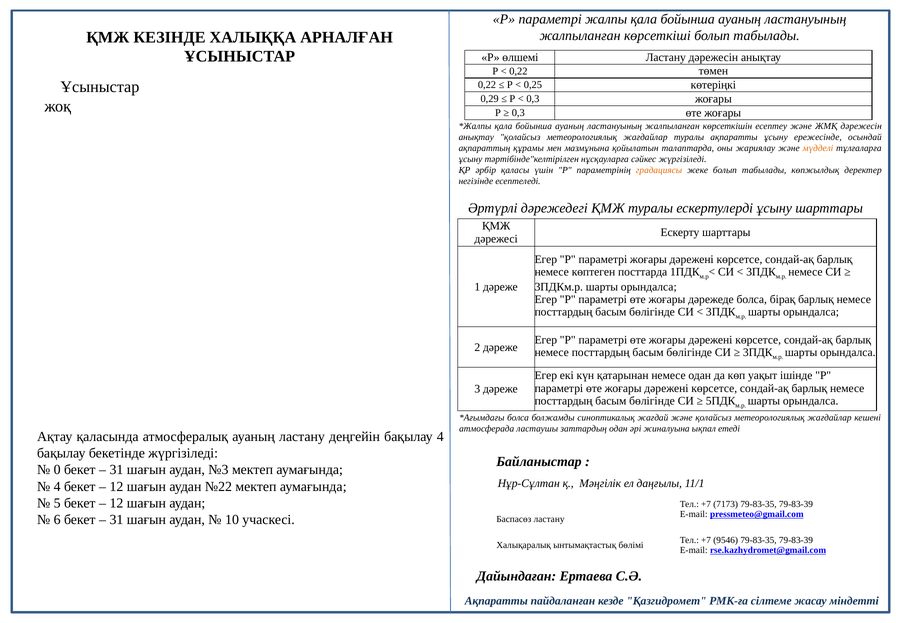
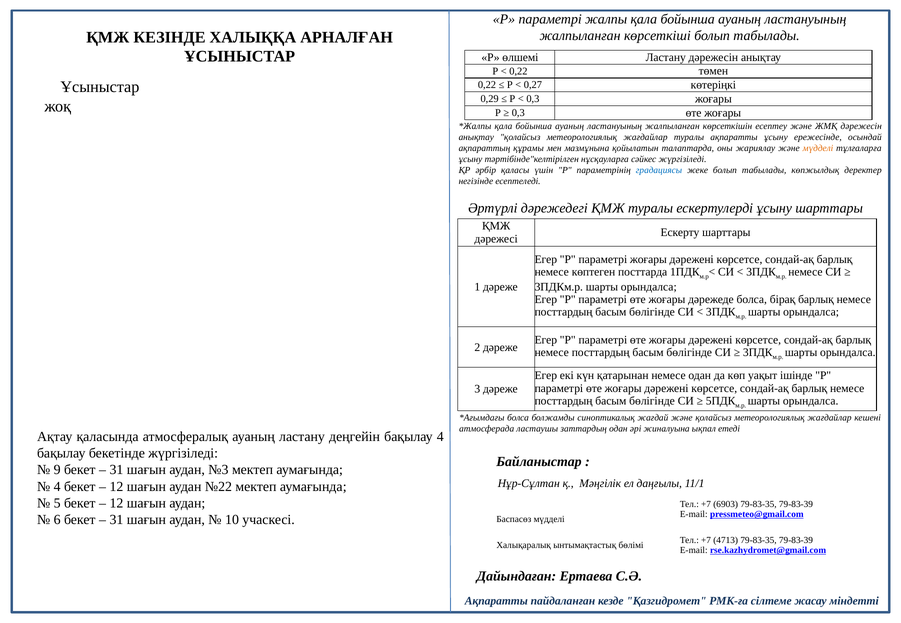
0,25: 0,25 -> 0,27
градациясы colour: orange -> blue
0: 0 -> 9
7173: 7173 -> 6903
Баспасөз ластану: ластану -> мүдделі
9546: 9546 -> 4713
